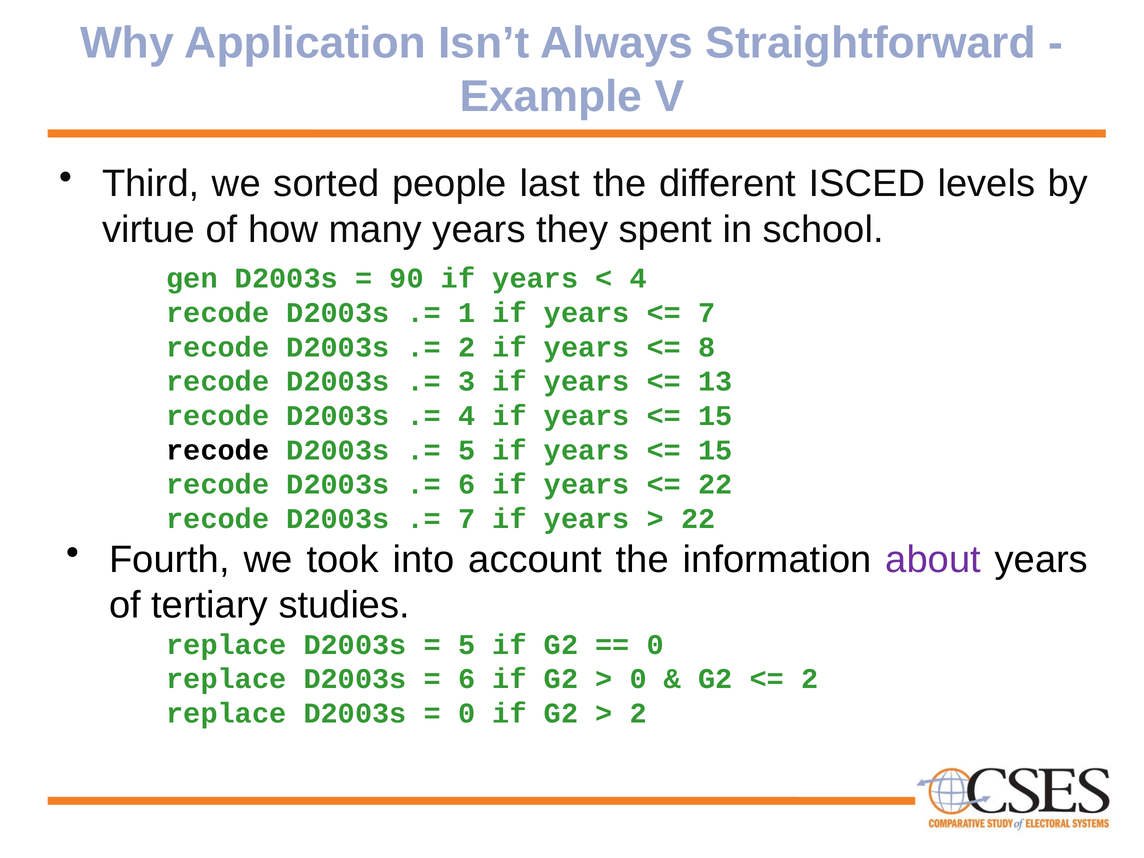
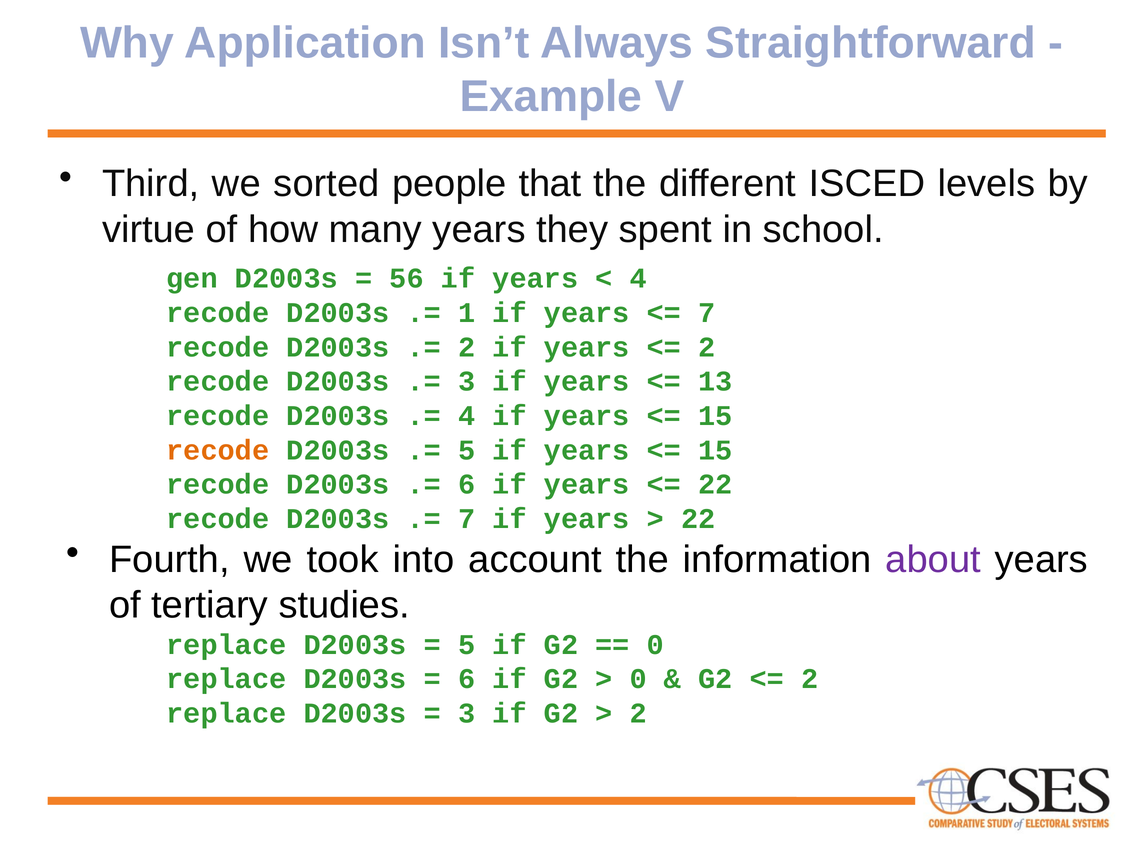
last: last -> that
90: 90 -> 56
8 at (707, 347): 8 -> 2
recode at (218, 450) colour: black -> orange
0 at (467, 713): 0 -> 3
